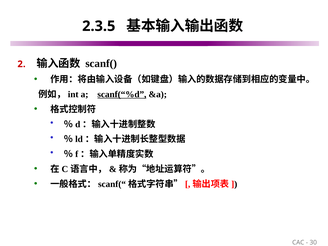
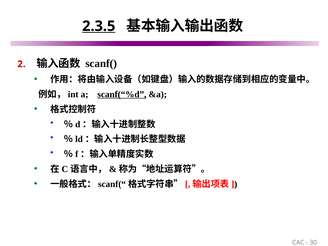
2.3.5 underline: none -> present
